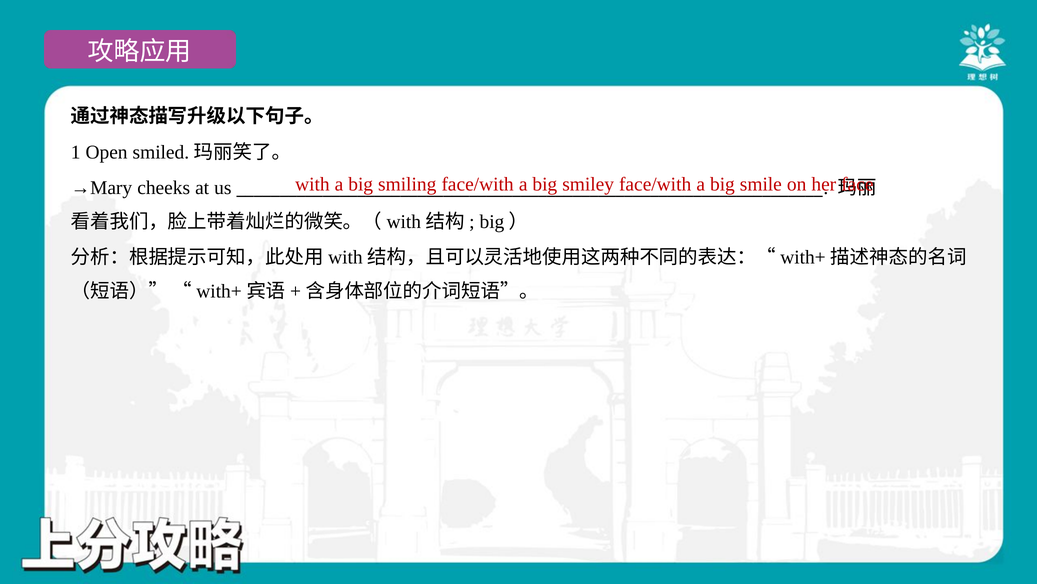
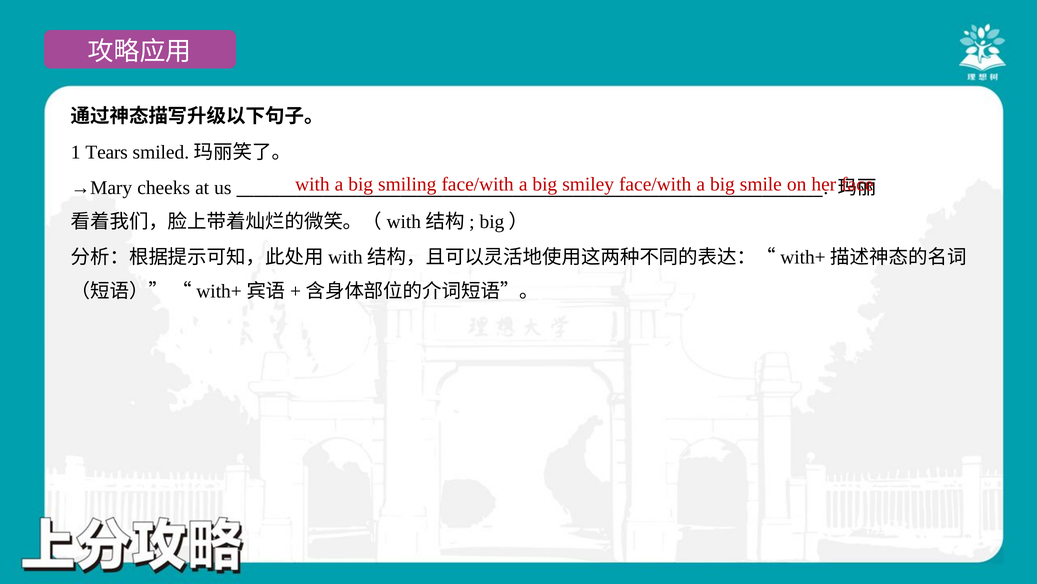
Open: Open -> Tears
